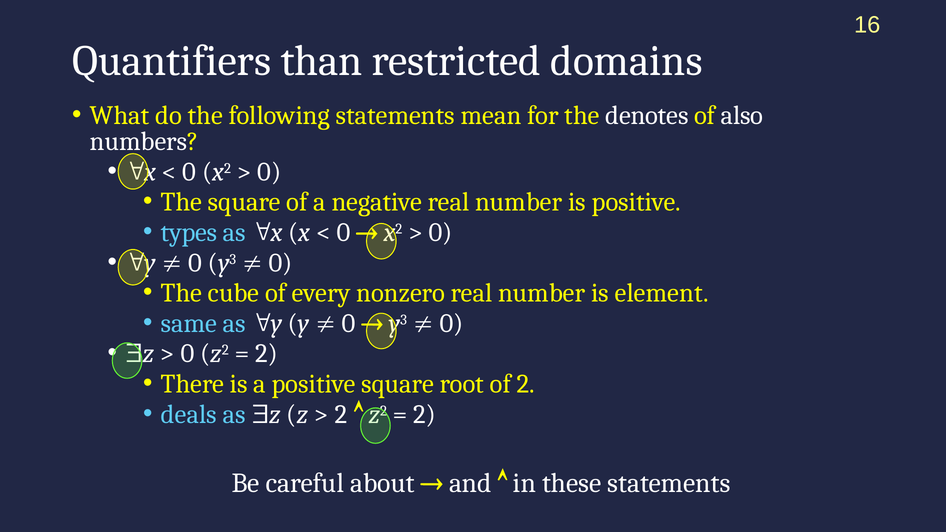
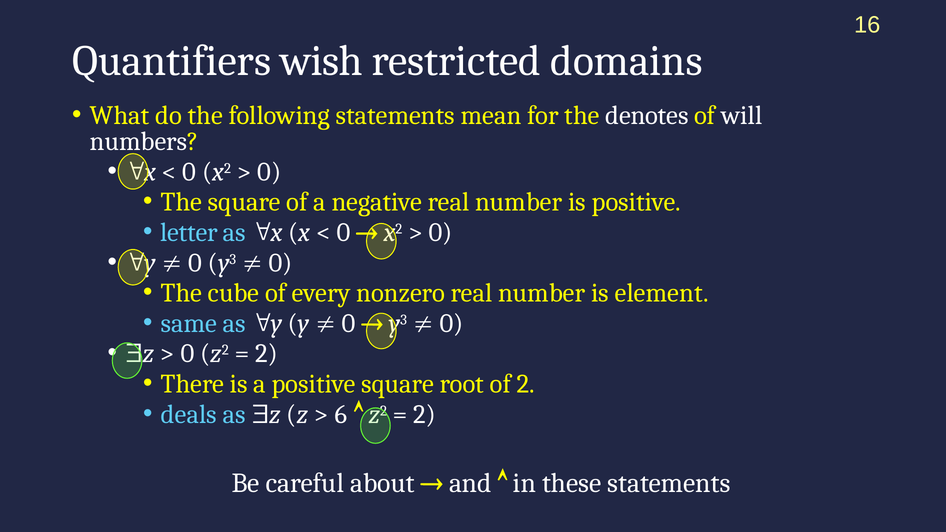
than: than -> wish
also: also -> will
types: types -> letter
2 at (341, 414): 2 -> 6
